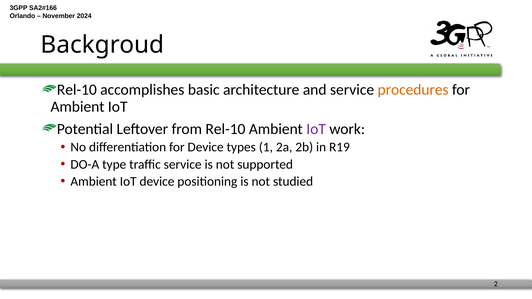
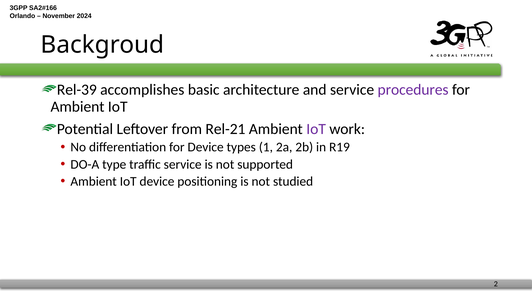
Rel-10 at (77, 90): Rel-10 -> Rel-39
procedures colour: orange -> purple
from Rel-10: Rel-10 -> Rel-21
